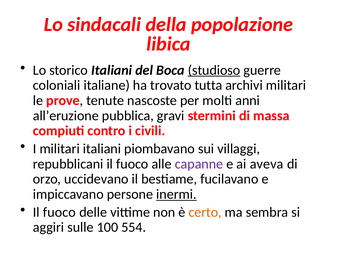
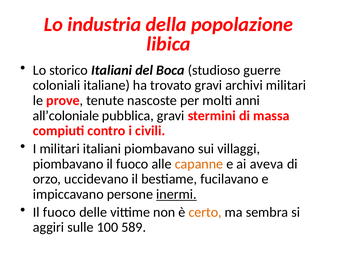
sindacali: sindacali -> industria
studioso underline: present -> none
trovato tutta: tutta -> gravi
all’eruzione: all’eruzione -> all’coloniale
repubblicani at (68, 164): repubblicani -> piombavano
capanne colour: purple -> orange
554: 554 -> 589
